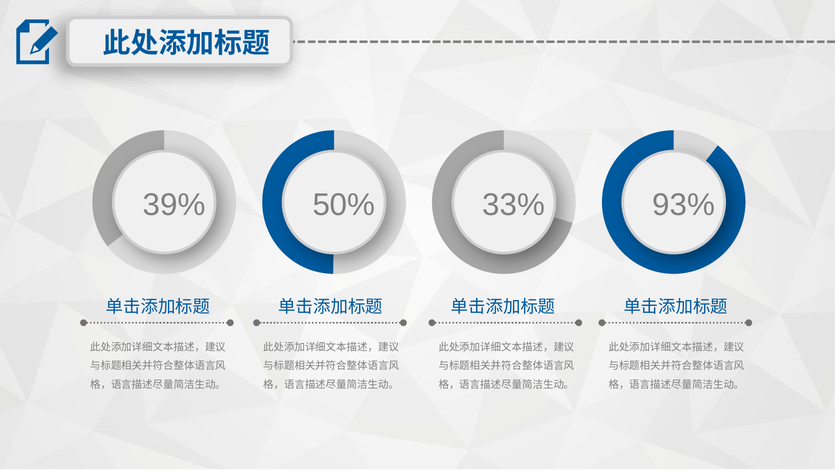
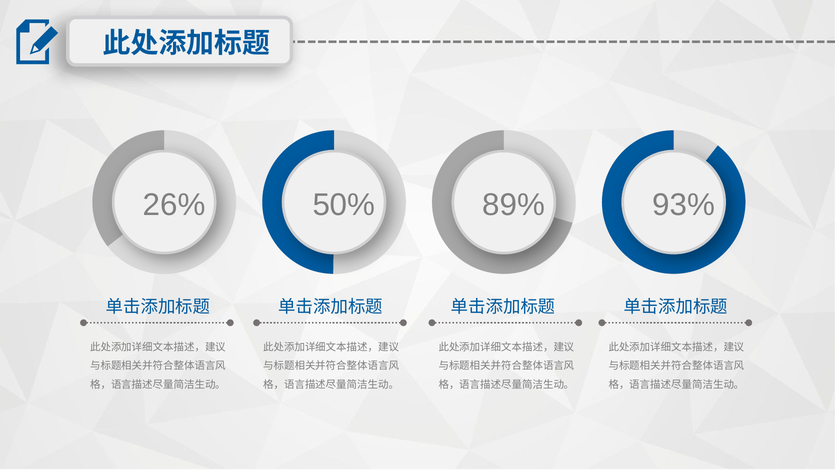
39%: 39% -> 26%
33%: 33% -> 89%
